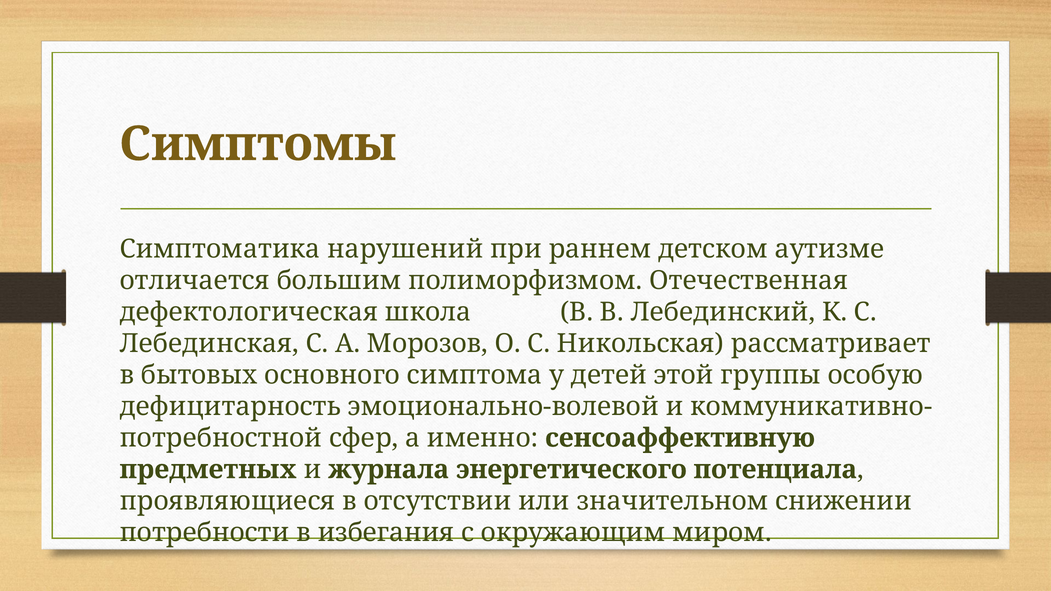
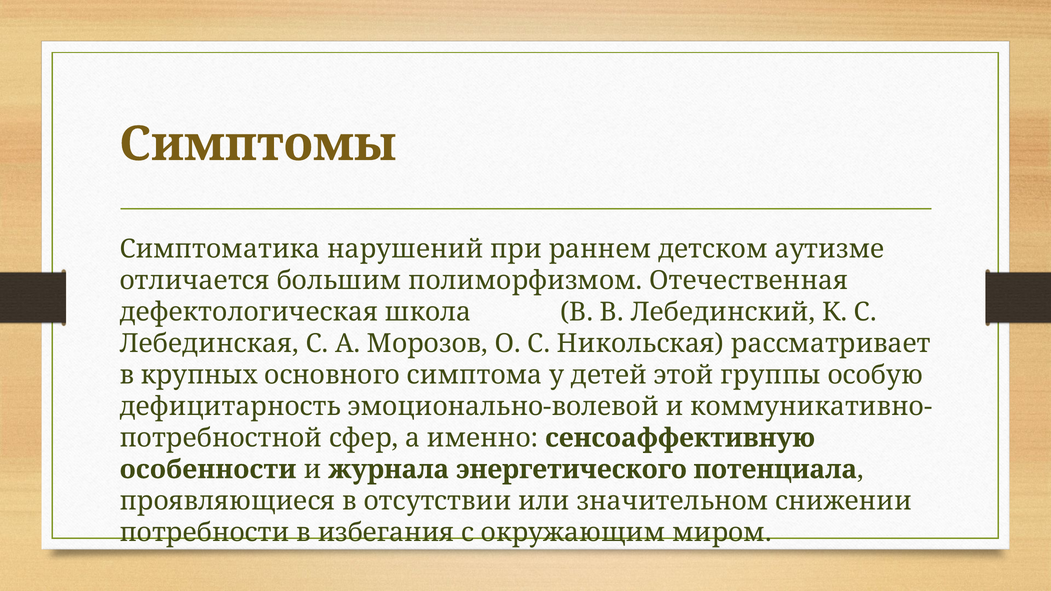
бытовых: бытовых -> крупных
предметных: предметных -> особенности
